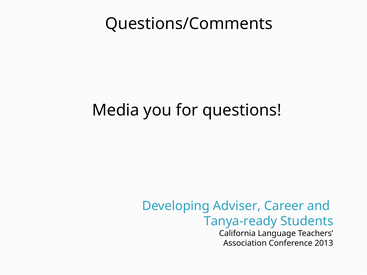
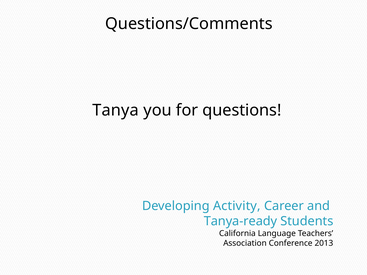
Media: Media -> Tanya
Adviser: Adviser -> Activity
